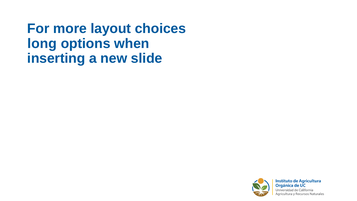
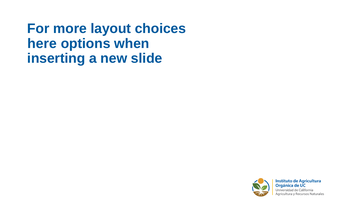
long: long -> here
